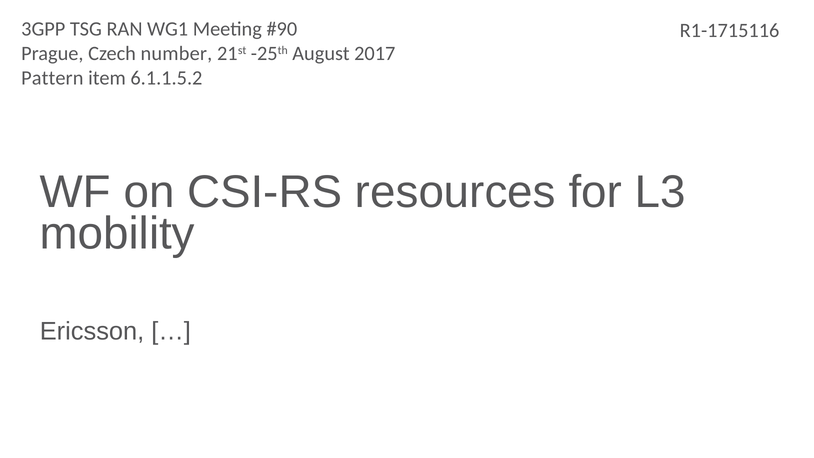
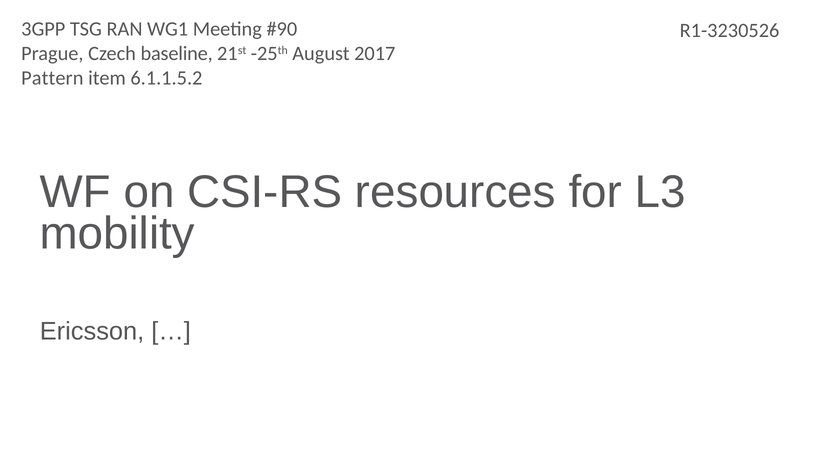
R1-1715116: R1-1715116 -> R1-3230526
number: number -> baseline
